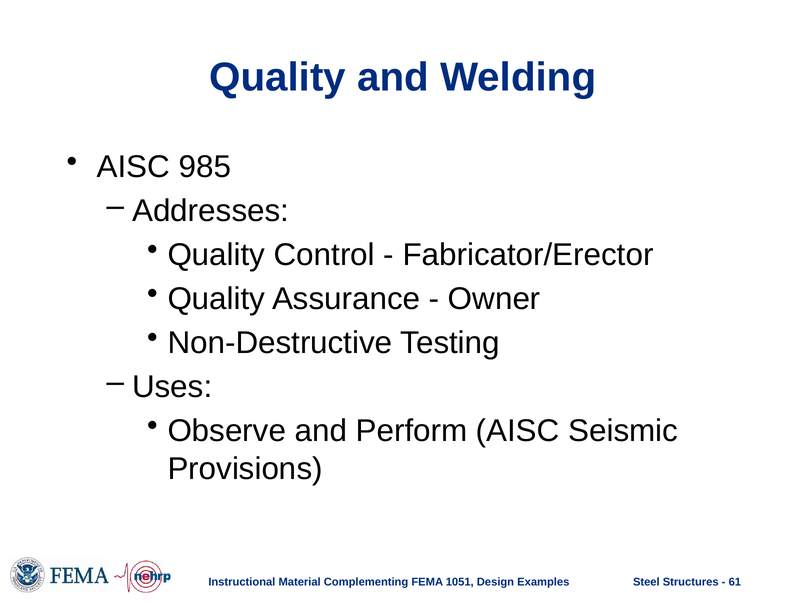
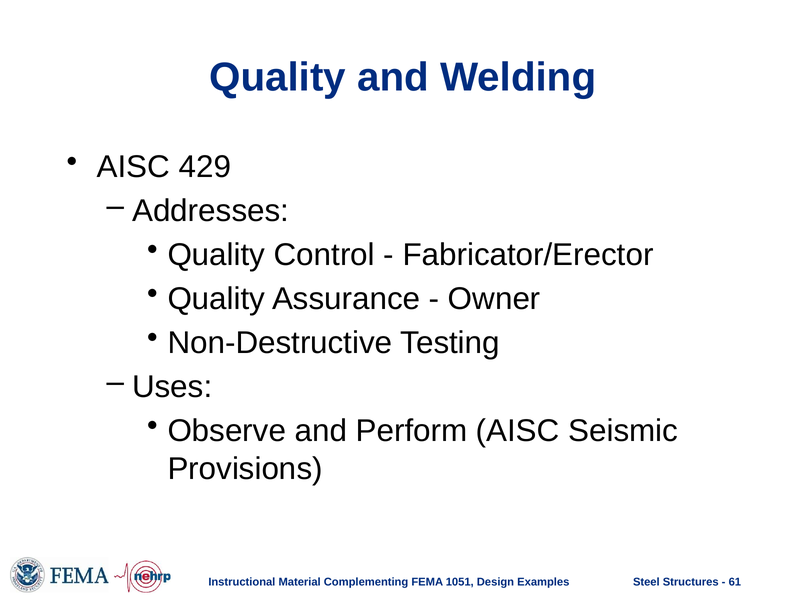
985: 985 -> 429
